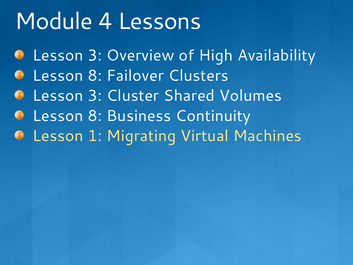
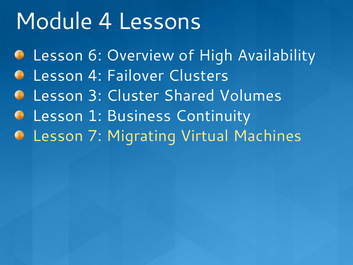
3 at (95, 55): 3 -> 6
8 at (95, 76): 8 -> 4
8 at (95, 116): 8 -> 1
1: 1 -> 7
